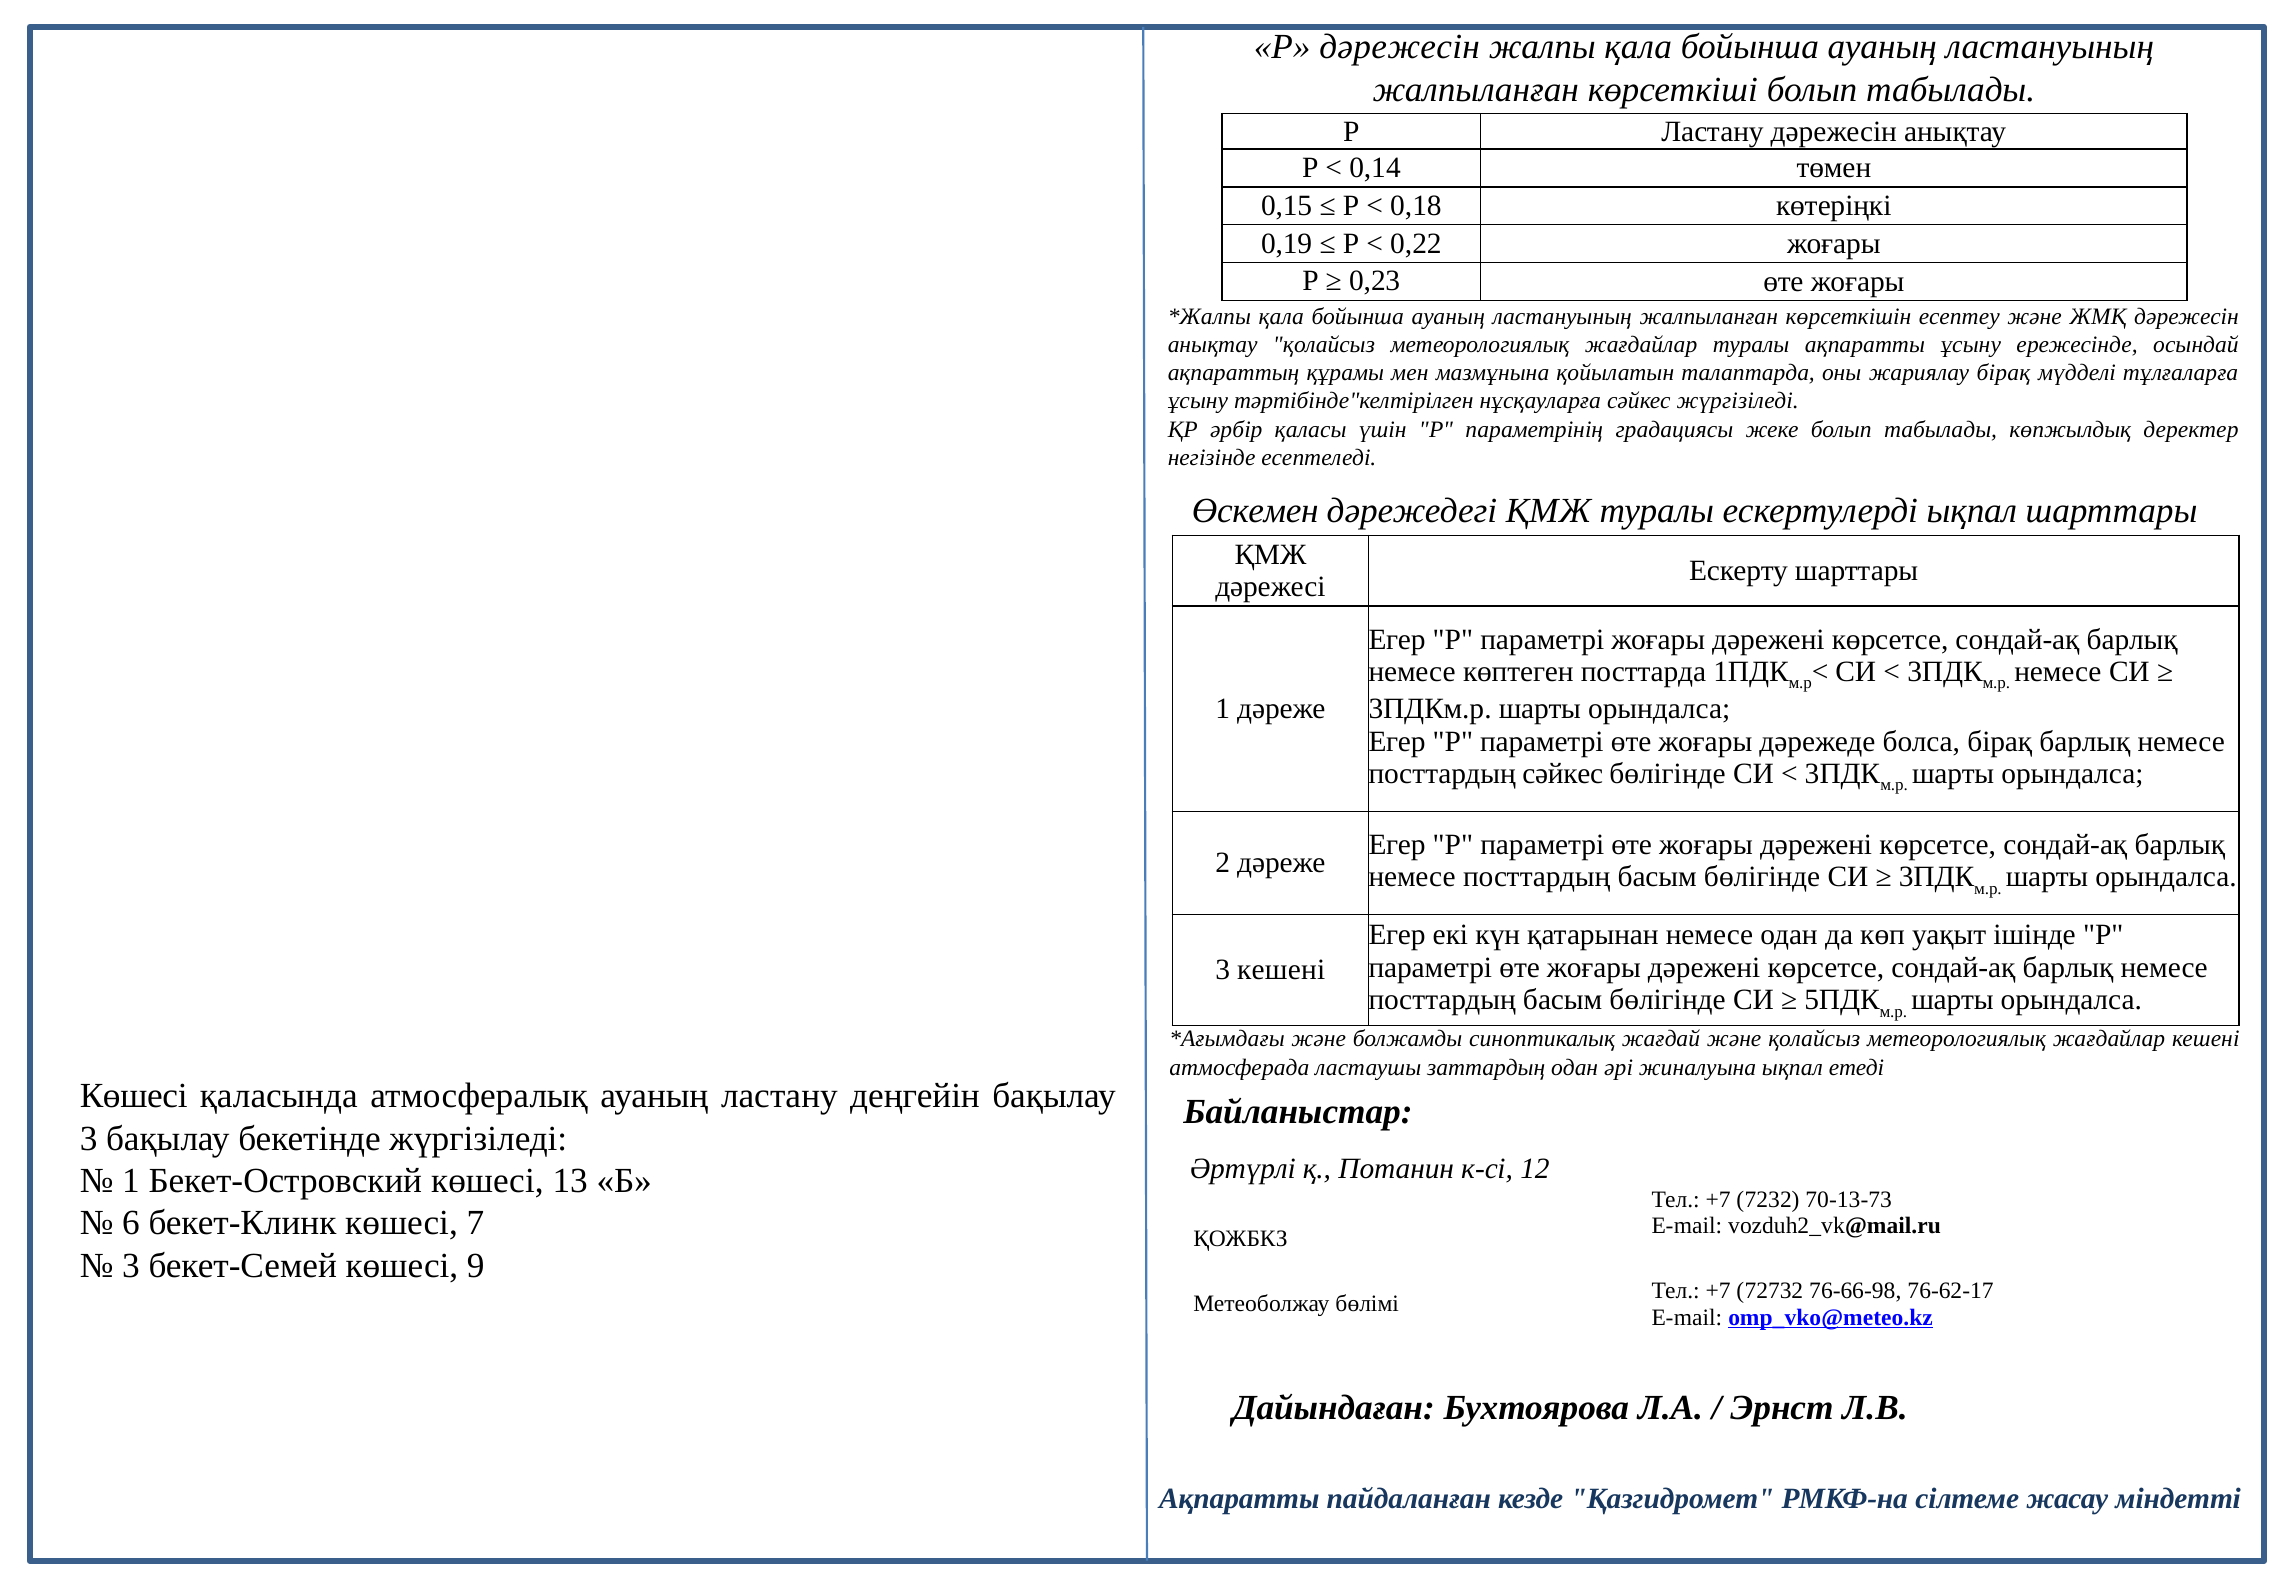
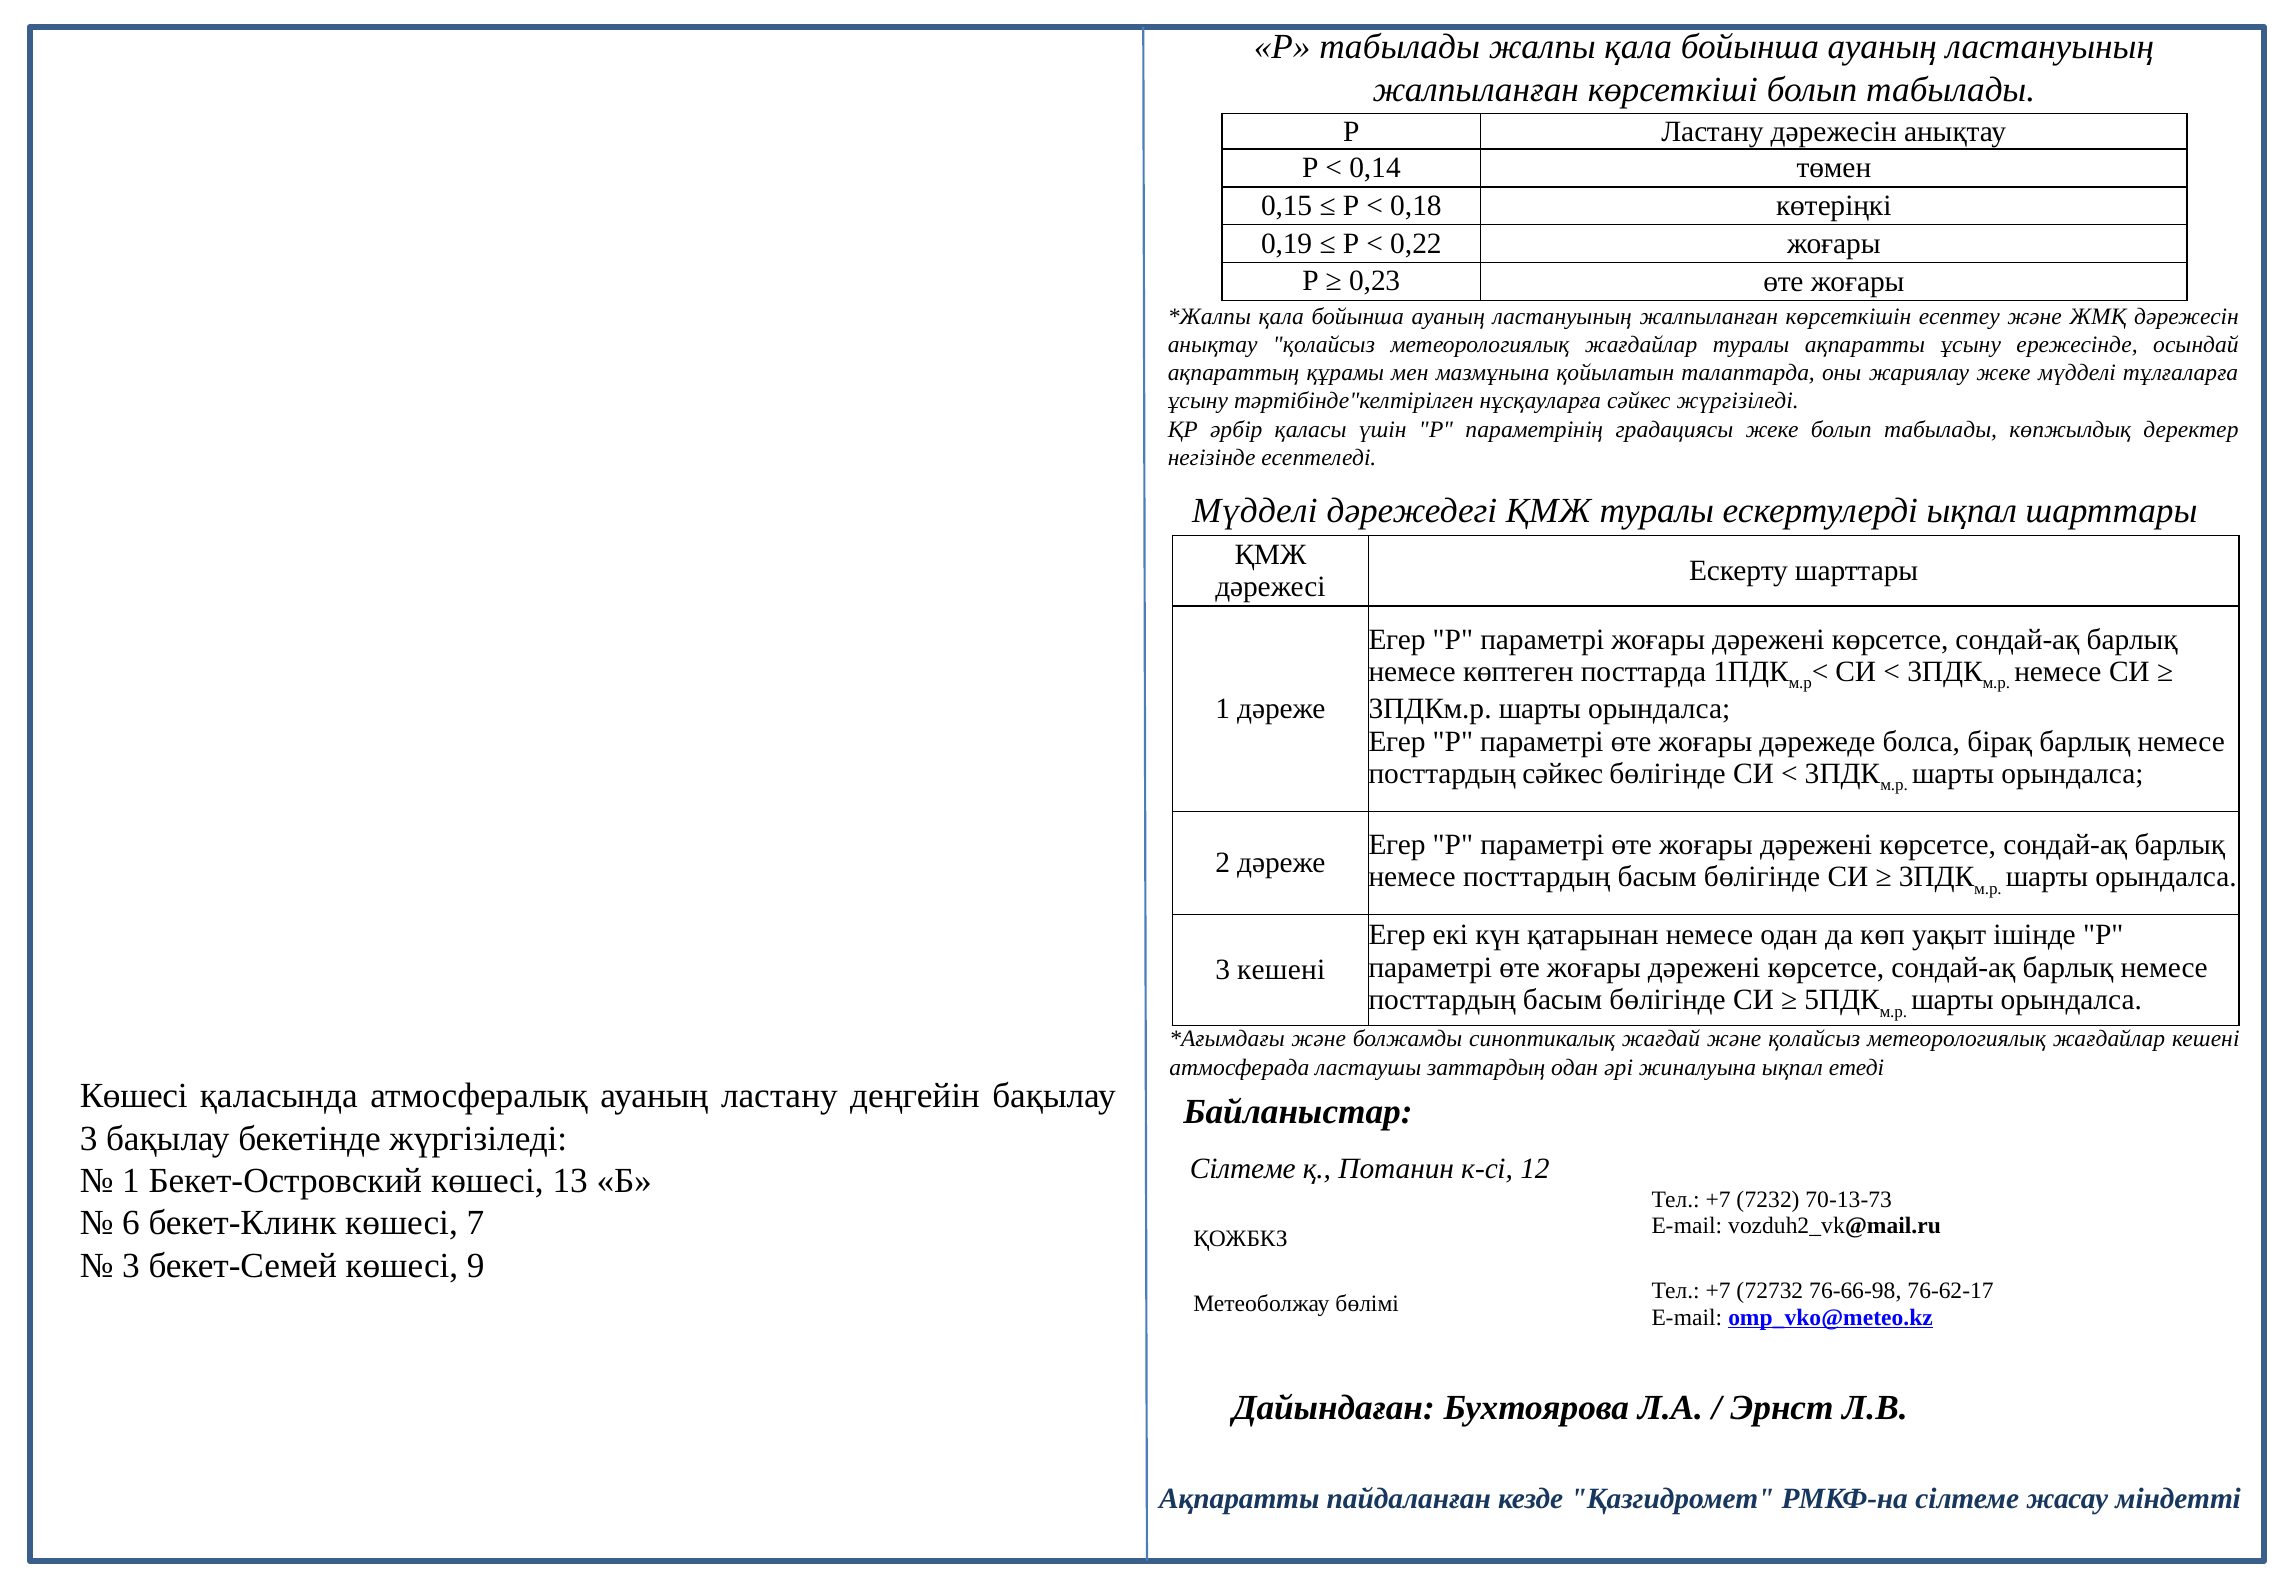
Р дәрежесін: дәрежесін -> табылады
жариялау бірақ: бірақ -> жеке
Өскемен at (1255, 511): Өскемен -> Мүдделі
Әртүрлі at (1243, 1169): Әртүрлі -> Сілтеме
